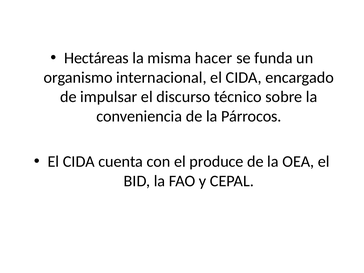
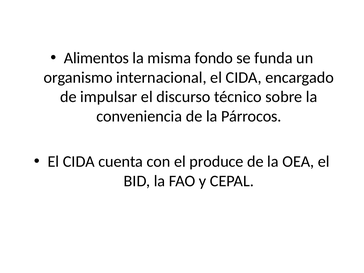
Hectáreas: Hectáreas -> Alimentos
hacer: hacer -> fondo
